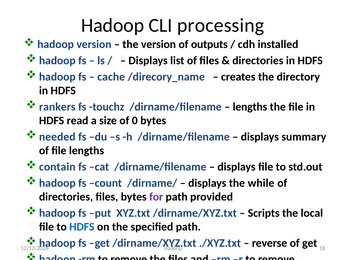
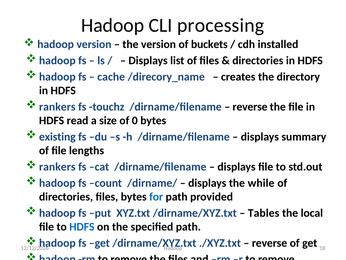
outputs: outputs -> buckets
lengths at (250, 107): lengths -> reverse
needed: needed -> existing
contain at (57, 167): contain -> rankers
for colour: purple -> blue
Scripts: Scripts -> Tables
